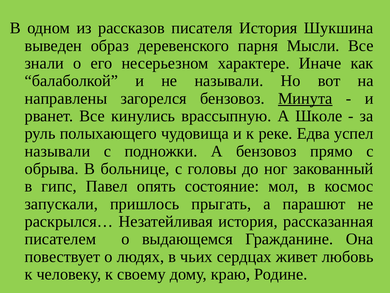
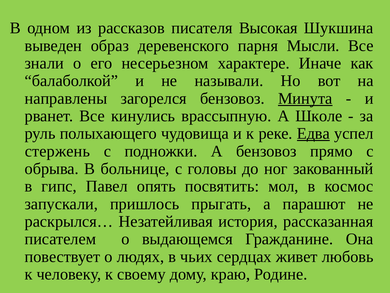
писателя История: История -> Высокая
Едва underline: none -> present
называли at (57, 151): называли -> стержень
состояние: состояние -> посвятить
